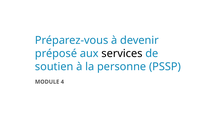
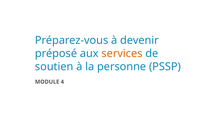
services colour: black -> orange
